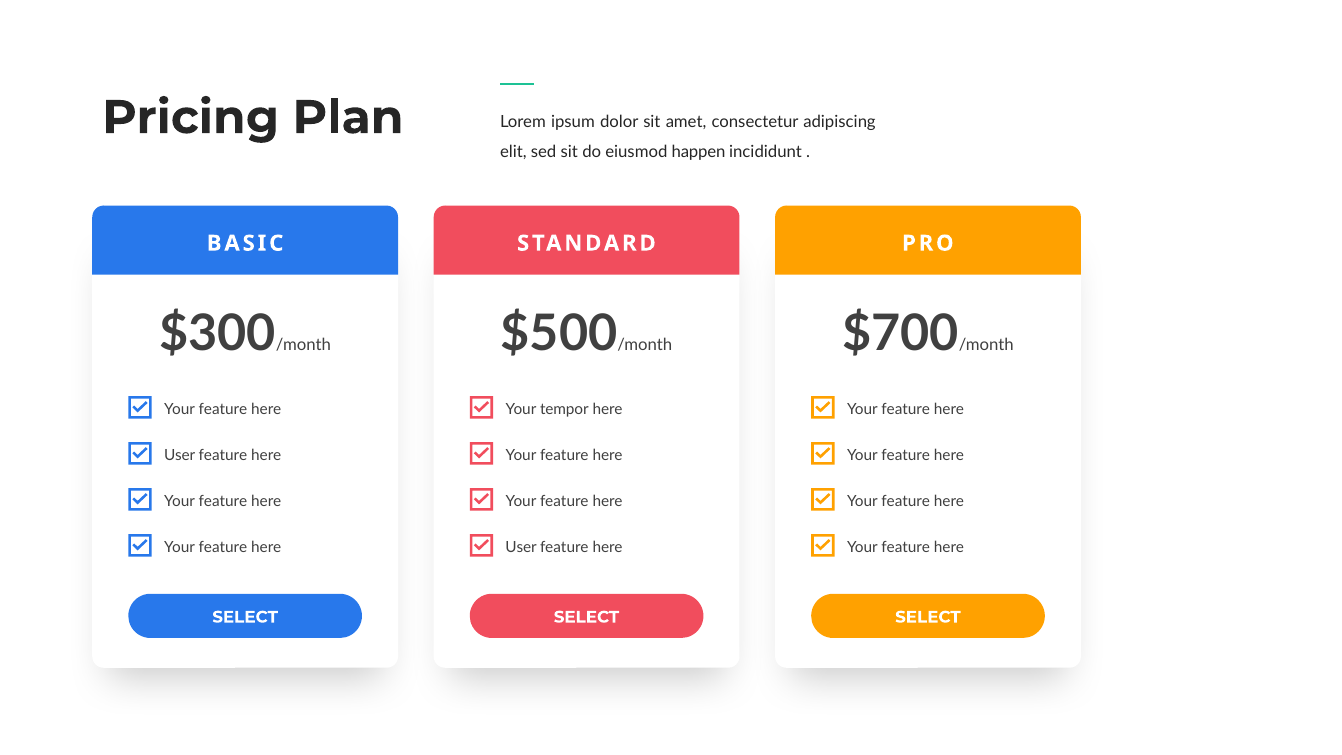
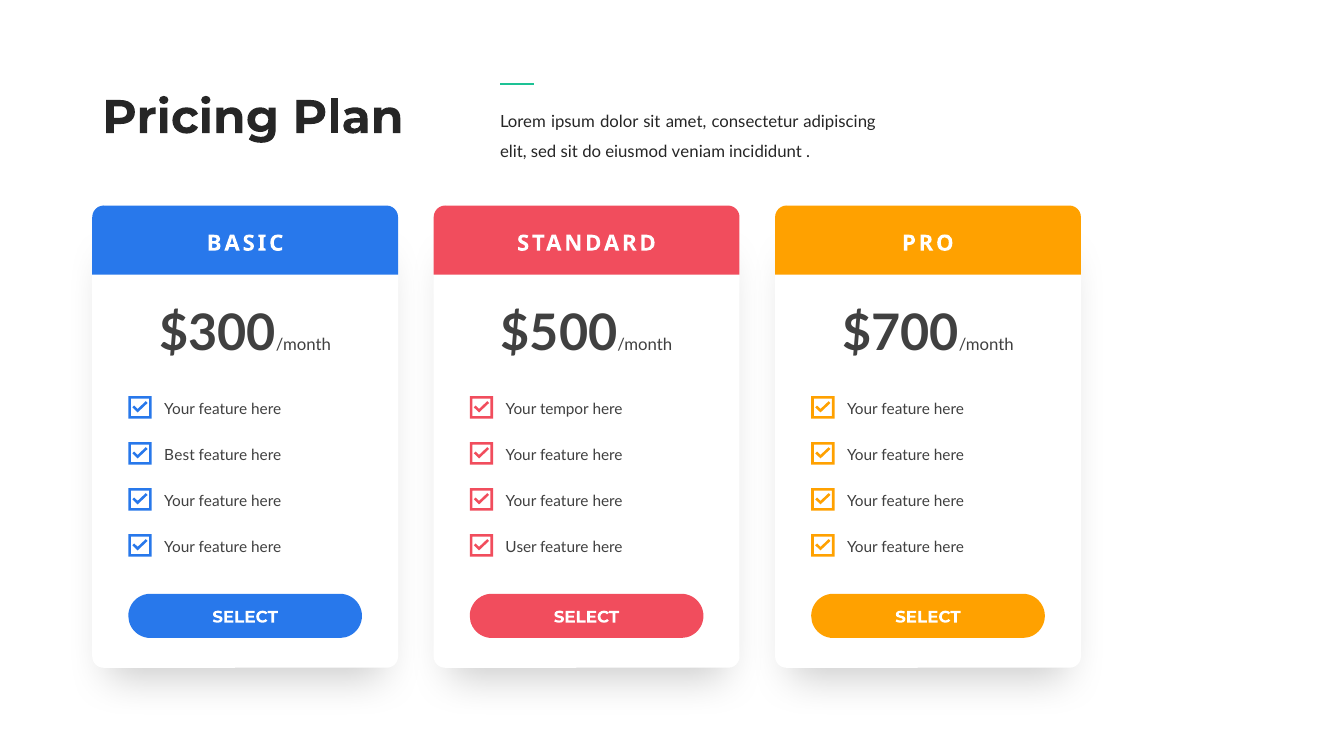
happen: happen -> veniam
User at (180, 455): User -> Best
